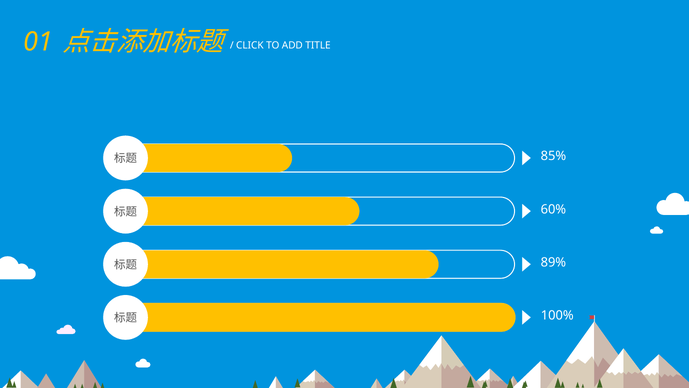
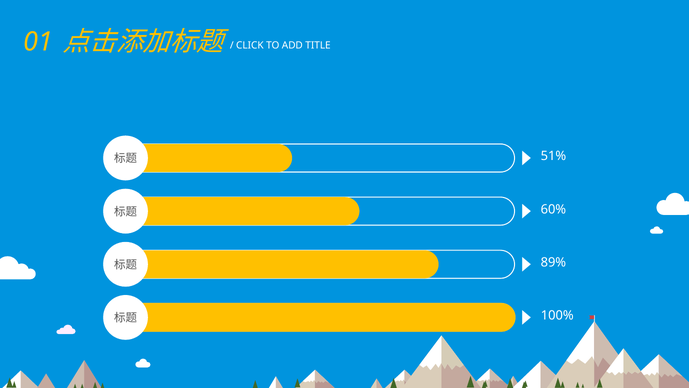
85%: 85% -> 51%
